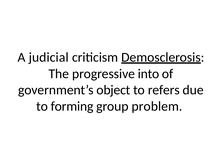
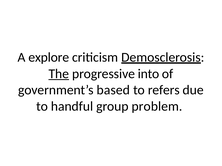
judicial: judicial -> explore
The underline: none -> present
object: object -> based
forming: forming -> handful
